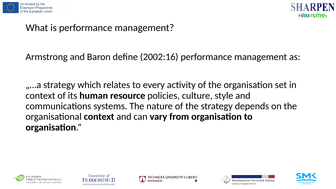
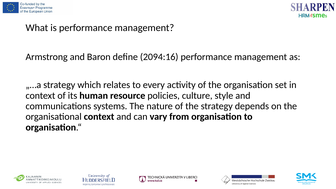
2002:16: 2002:16 -> 2094:16
